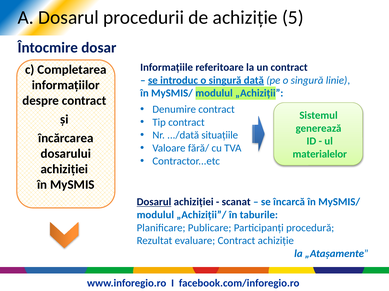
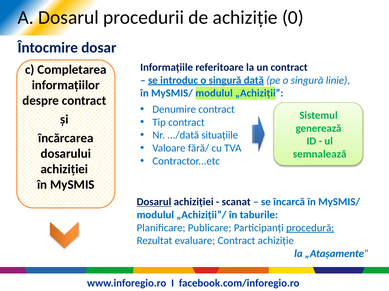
5: 5 -> 0
materialelor: materialelor -> semnalează
procedură underline: none -> present
